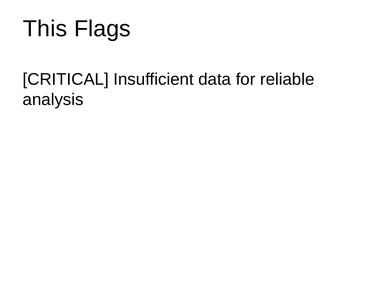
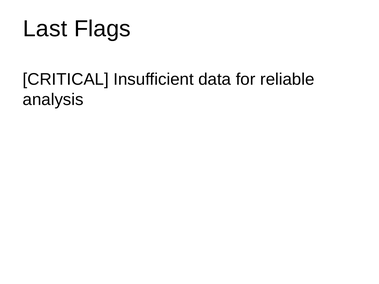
This: This -> Last
